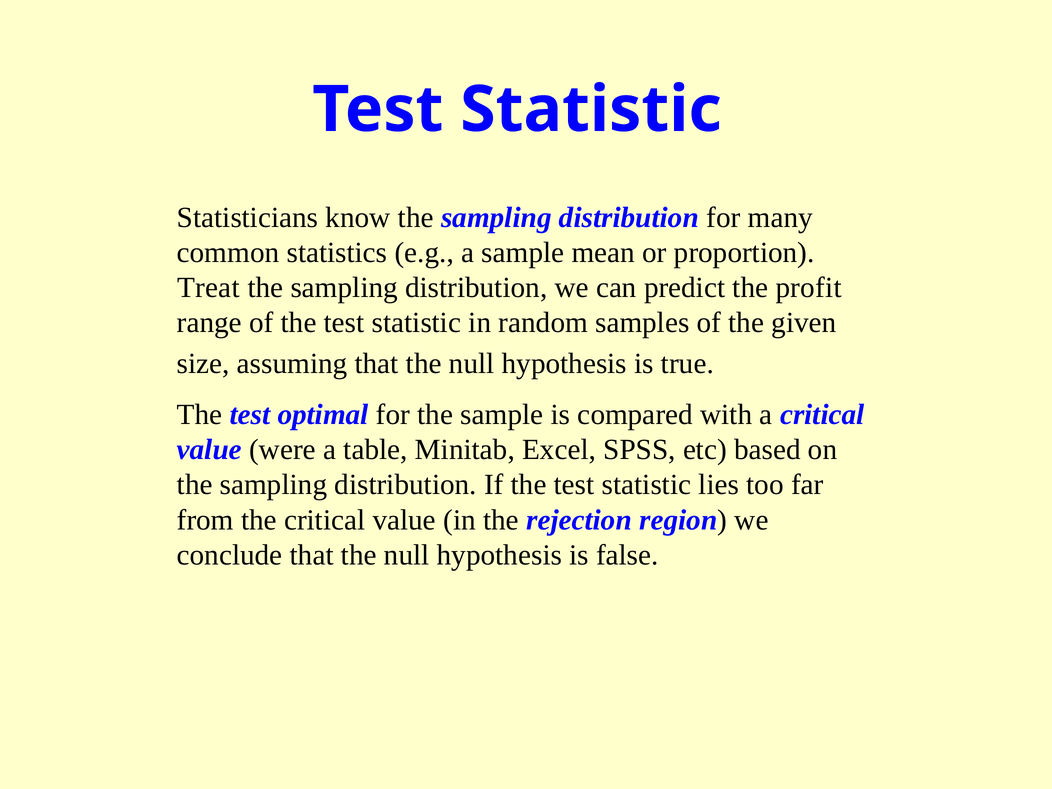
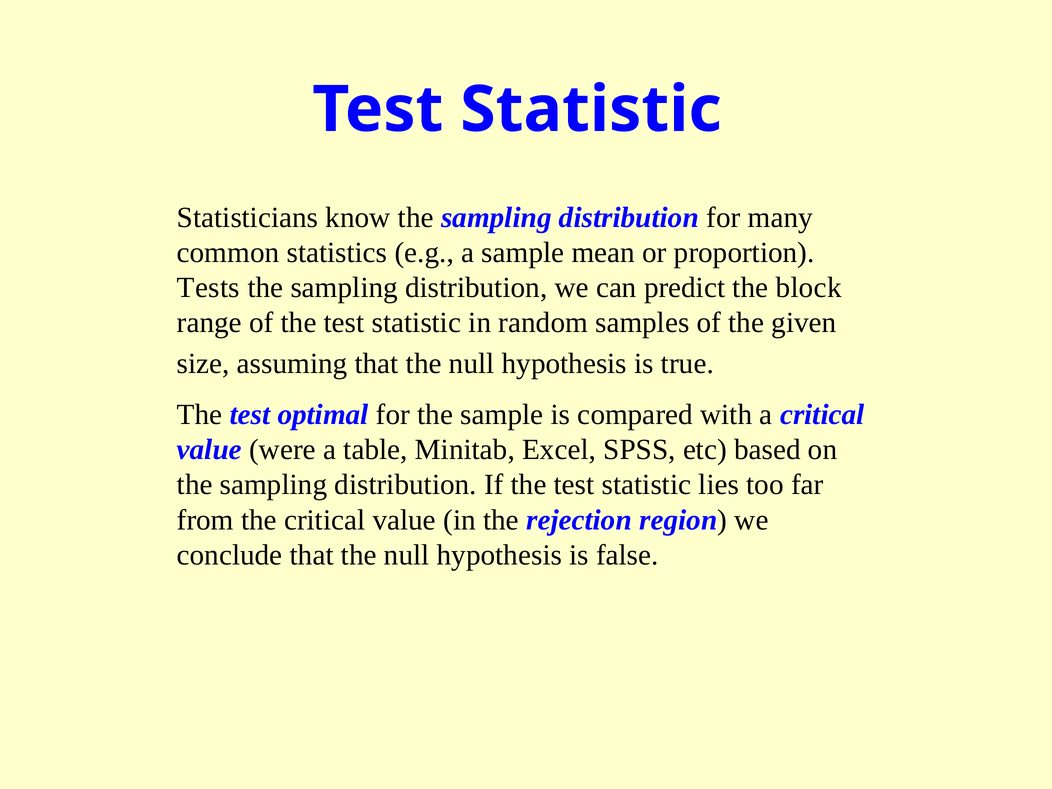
Treat: Treat -> Tests
profit: profit -> block
